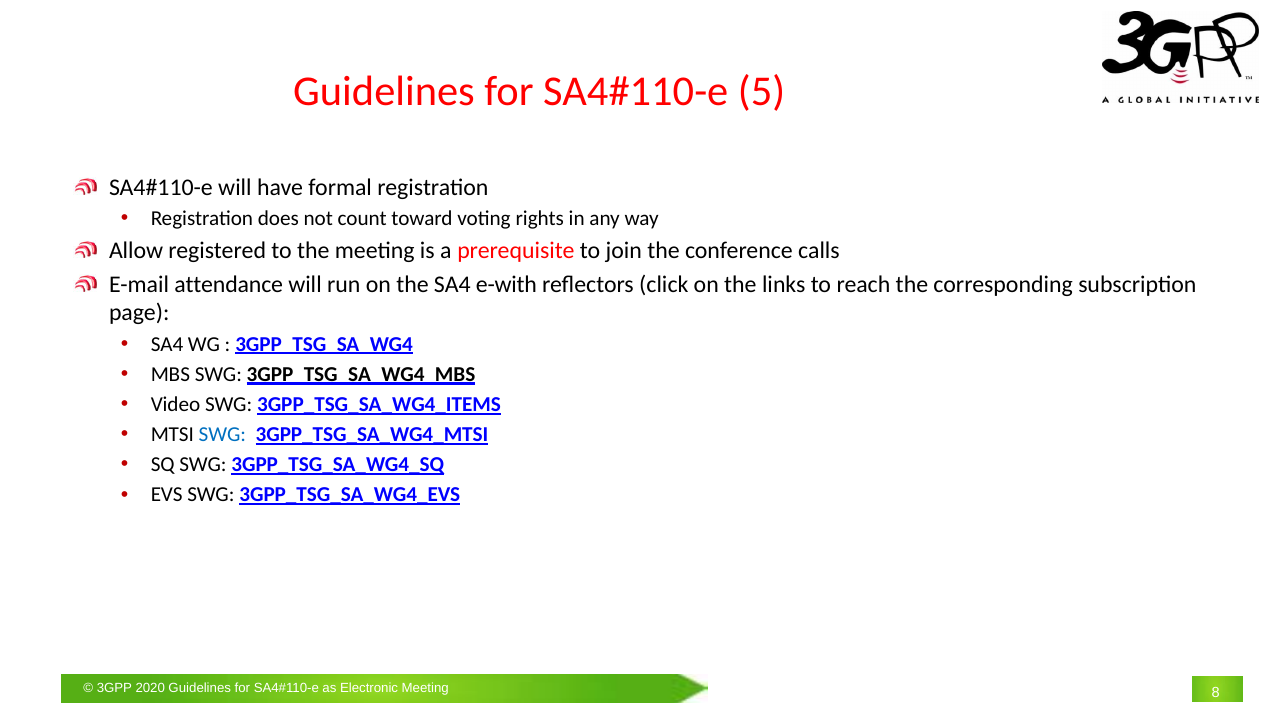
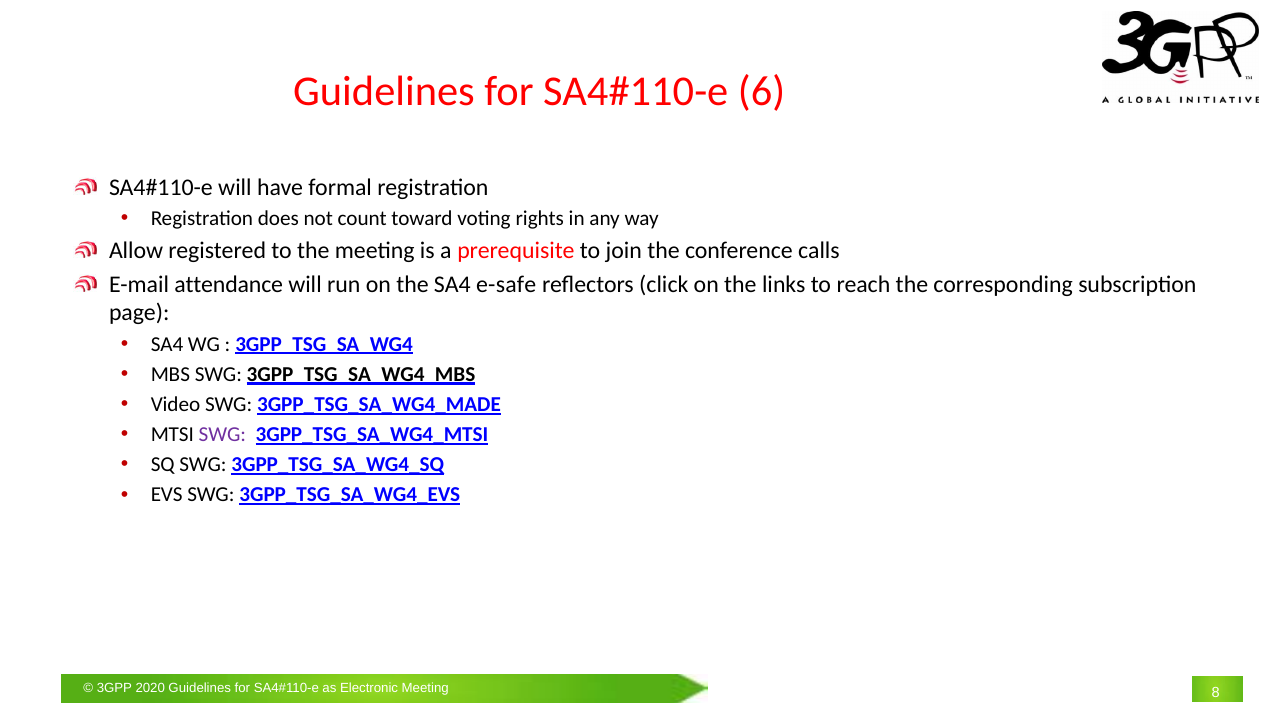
5: 5 -> 6
e-with: e-with -> e-safe
3GPP_TSG_SA_WG4_ITEMS: 3GPP_TSG_SA_WG4_ITEMS -> 3GPP_TSG_SA_WG4_MADE
SWG at (222, 435) colour: blue -> purple
